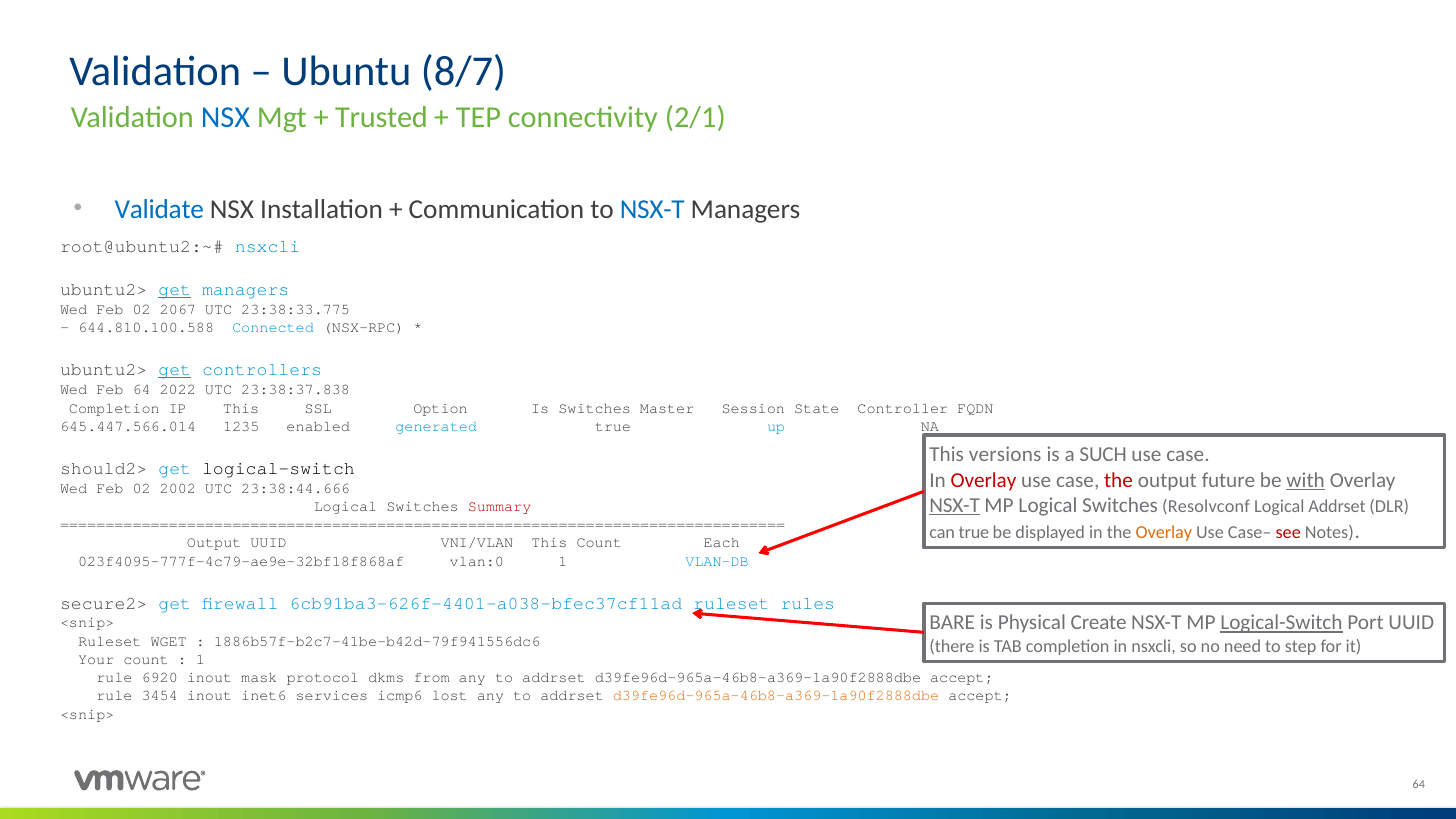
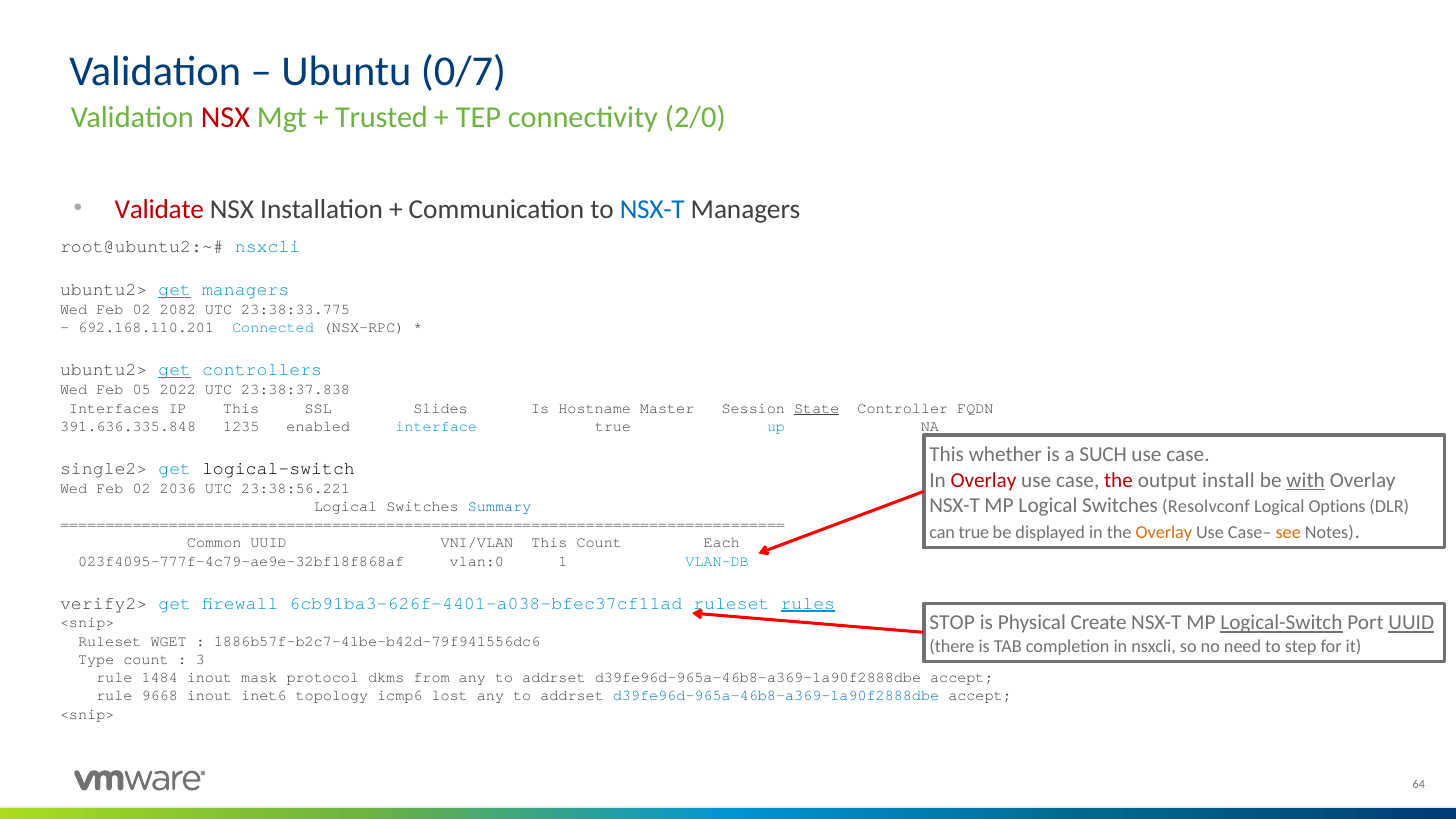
8/7: 8/7 -> 0/7
NSX at (225, 117) colour: blue -> red
2/1: 2/1 -> 2/0
Validate colour: blue -> red
2067: 2067 -> 2082
644.810.100.588: 644.810.100.588 -> 692.168.110.201
Feb 64: 64 -> 05
Completion at (114, 408): Completion -> Interfaces
Option: Option -> Slides
Is Switches: Switches -> Hostname
State underline: none -> present
645.447.566.014: 645.447.566.014 -> 391.636.335.848
generated: generated -> interface
versions: versions -> whether
should2>: should2> -> single2>
future: future -> install
2002: 2002 -> 2036
23:38:44.666: 23:38:44.666 -> 23:38:56.221
NSX-T at (955, 506) underline: present -> none
Logical Addrset: Addrset -> Options
Summary colour: red -> blue
see colour: red -> orange
Output at (214, 543): Output -> Common
secure2>: secure2> -> verify2>
rules underline: none -> present
BARE: BARE -> STOP
UUID at (1411, 623) underline: none -> present
Your: Your -> Type
1 at (200, 660): 1 -> 3
6920: 6920 -> 1484
3454: 3454 -> 9668
services: services -> topology
d39fe96d-965a-46b8-a369-1a90f2888dbe at (776, 696) colour: orange -> blue
